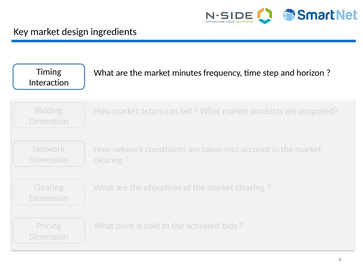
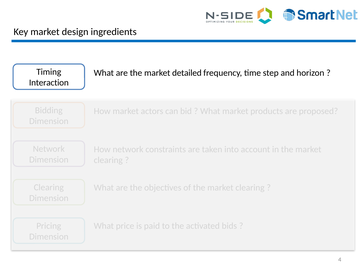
minutes: minutes -> detailed
